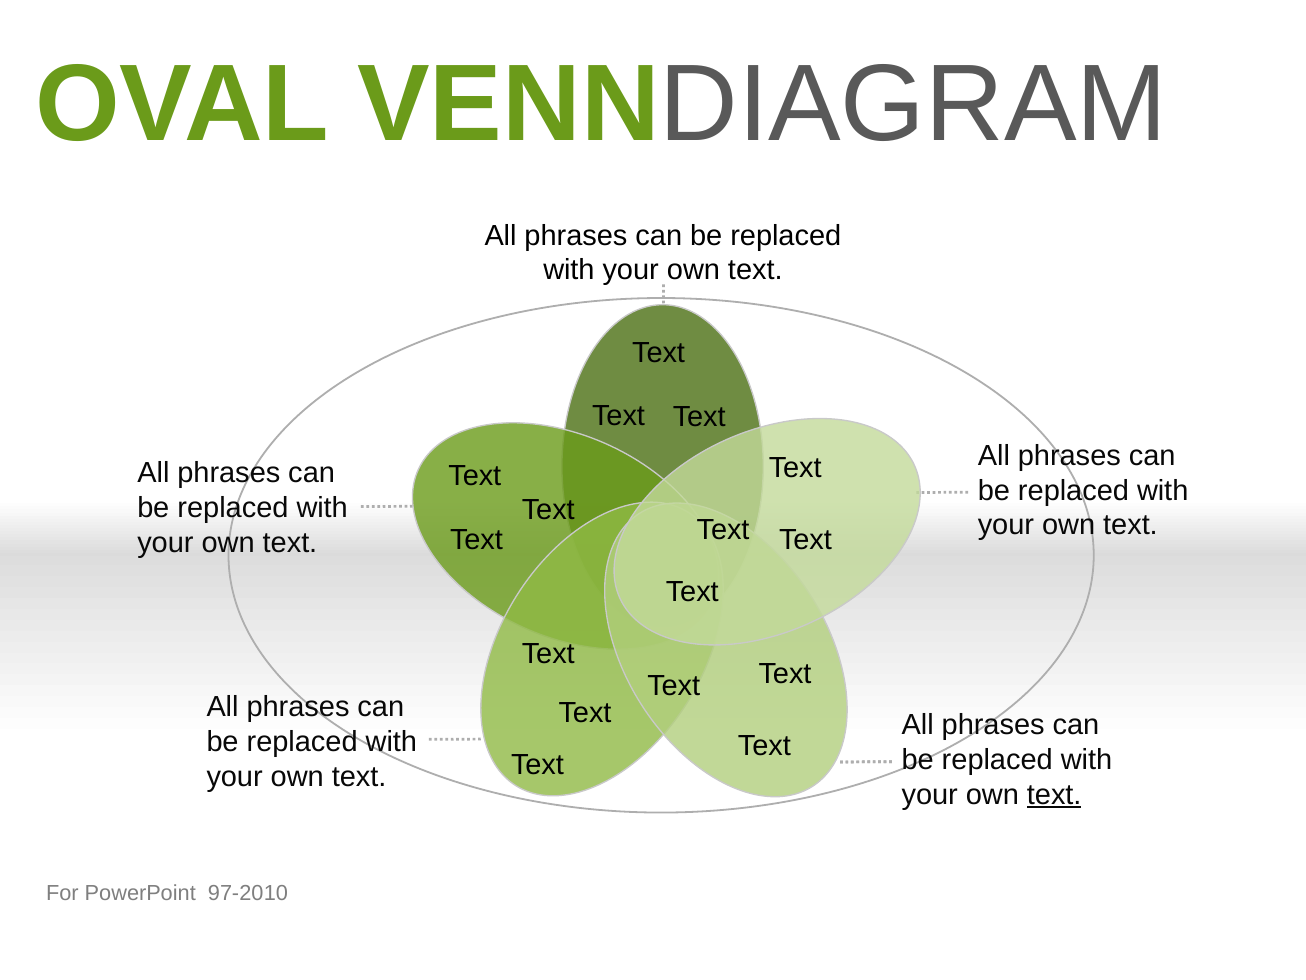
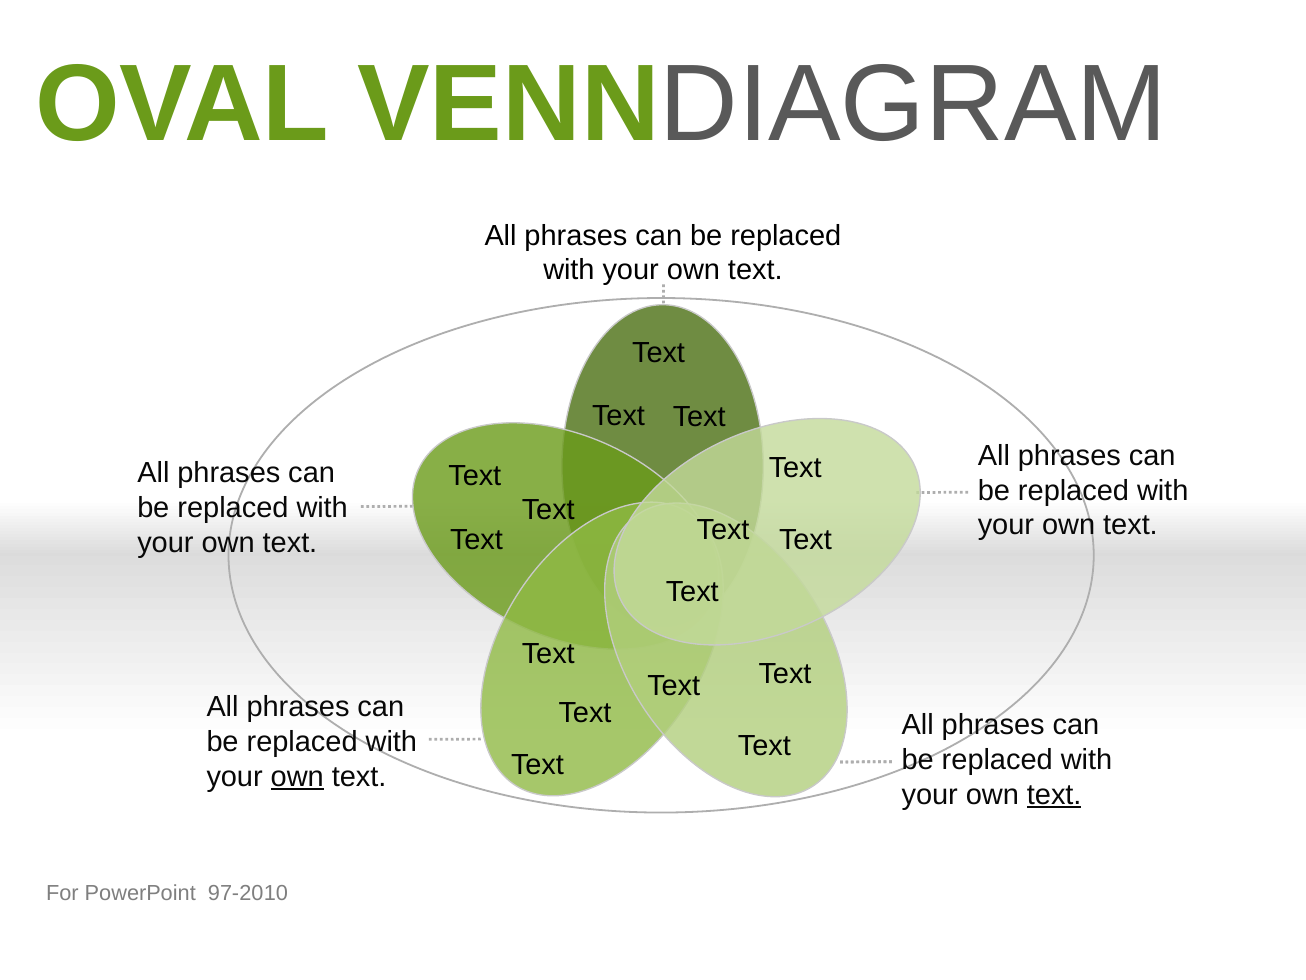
own at (297, 776) underline: none -> present
